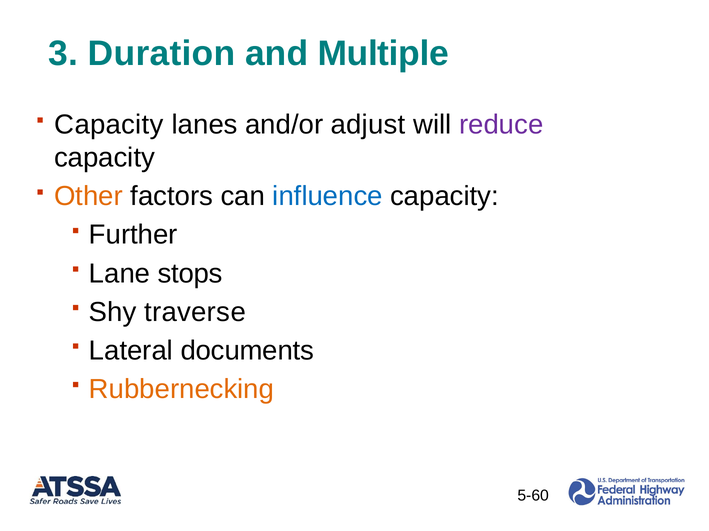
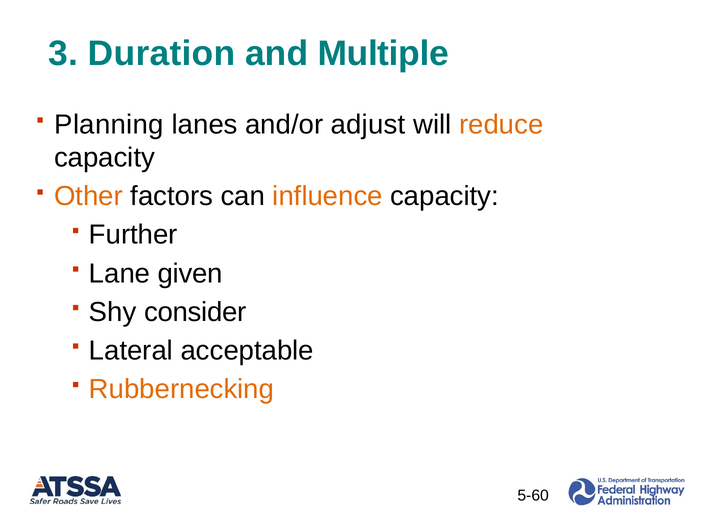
Capacity at (109, 125): Capacity -> Planning
reduce colour: purple -> orange
influence colour: blue -> orange
stops: stops -> given
traverse: traverse -> consider
documents: documents -> acceptable
